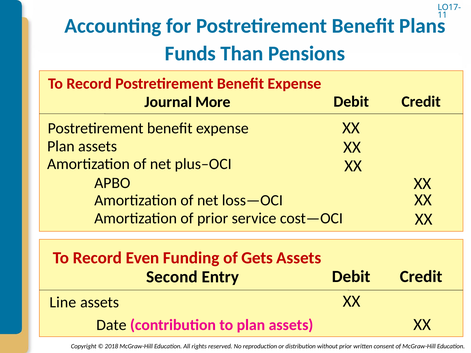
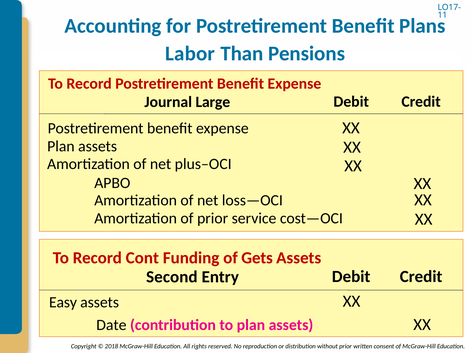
Funds: Funds -> Labor
More: More -> Large
Even: Even -> Cont
Line: Line -> Easy
